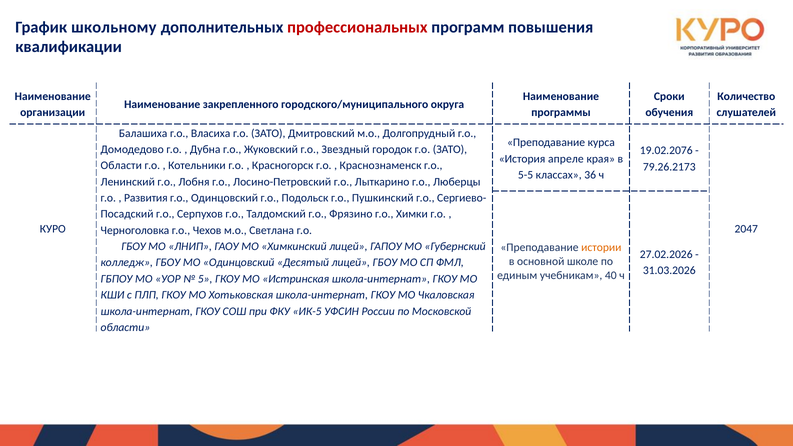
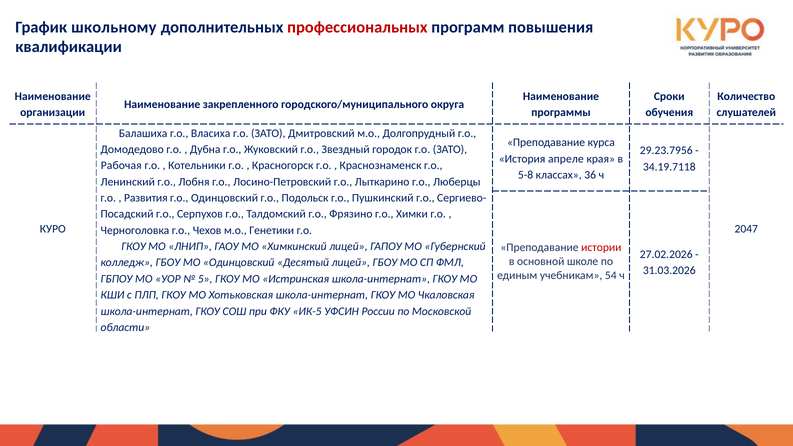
19.02.2076: 19.02.2076 -> 29.23.7956
Области at (121, 166): Области -> Рабочая
79.26.2173: 79.26.2173 -> 34.19.7118
5-5: 5-5 -> 5-8
Светлана: Светлана -> Генетики
ГБОУ at (134, 247): ГБОУ -> ГКОУ
истории colour: orange -> red
40: 40 -> 54
